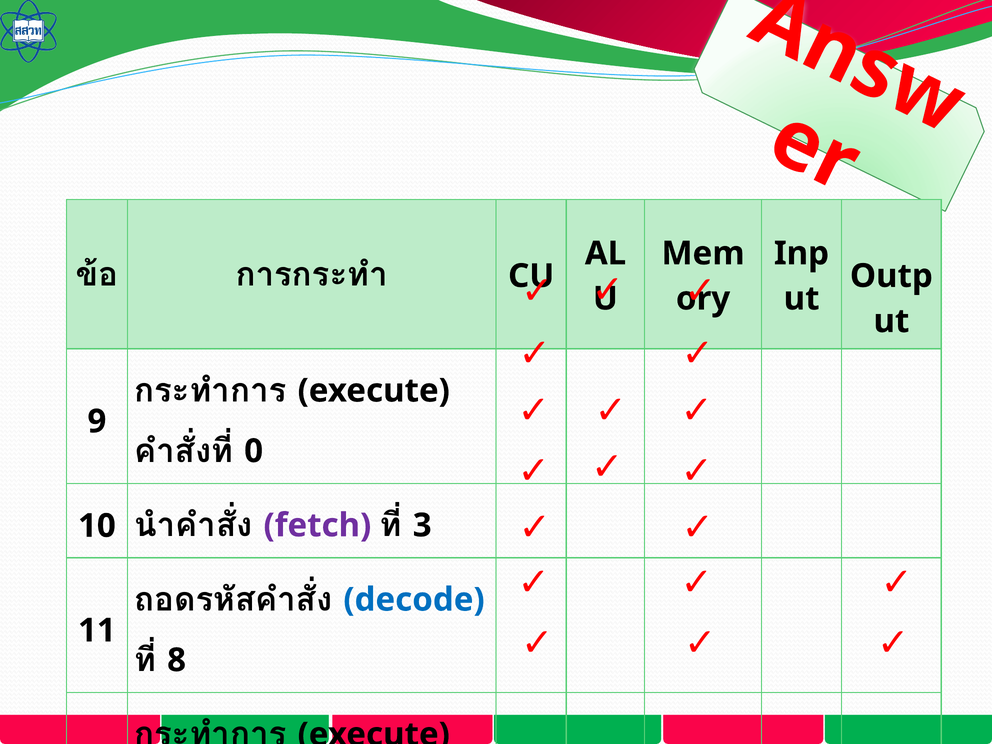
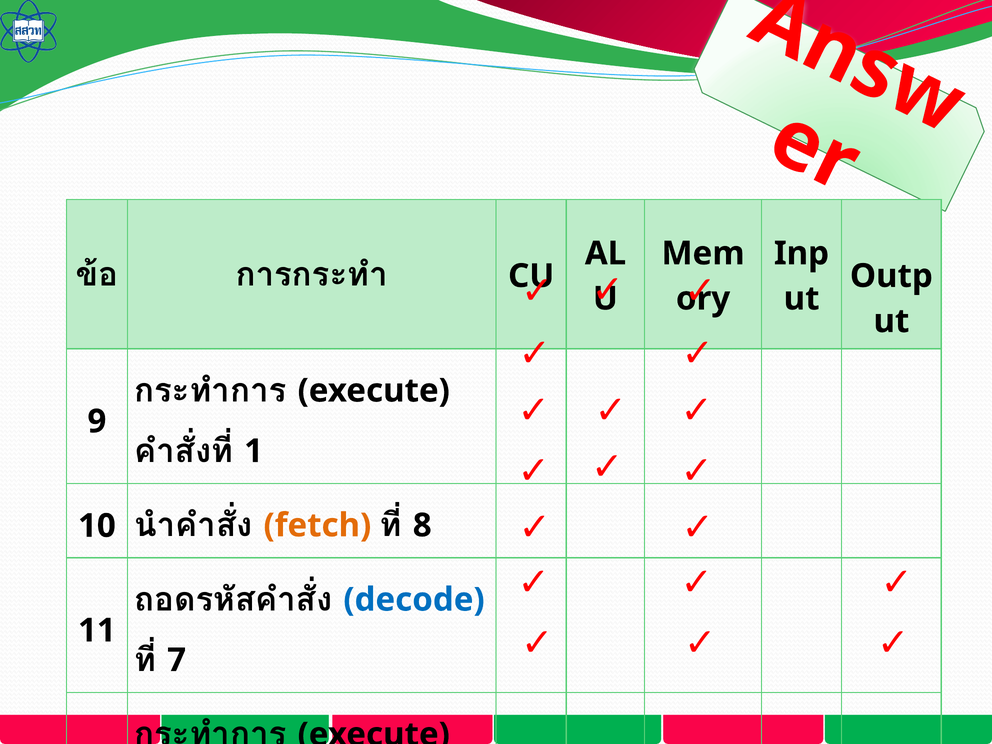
0: 0 -> 1
fetch at (317, 525) colour: purple -> orange
3: 3 -> 8
8: 8 -> 7
